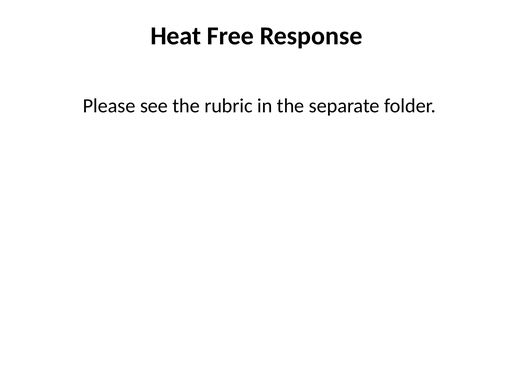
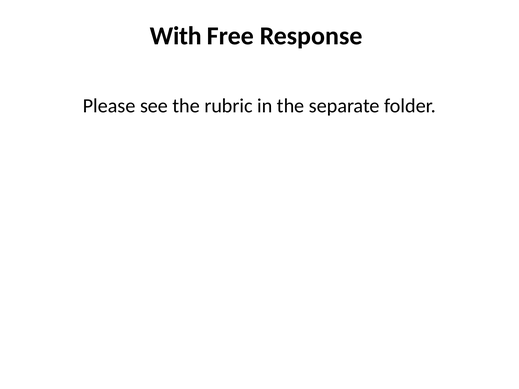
Heat: Heat -> With
